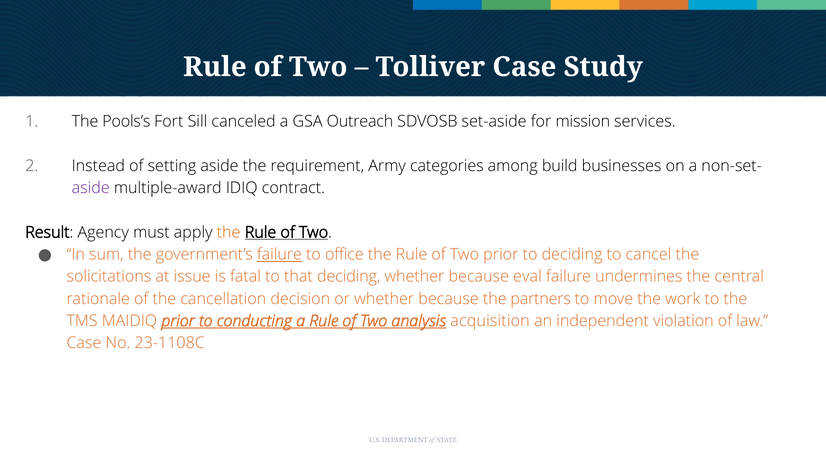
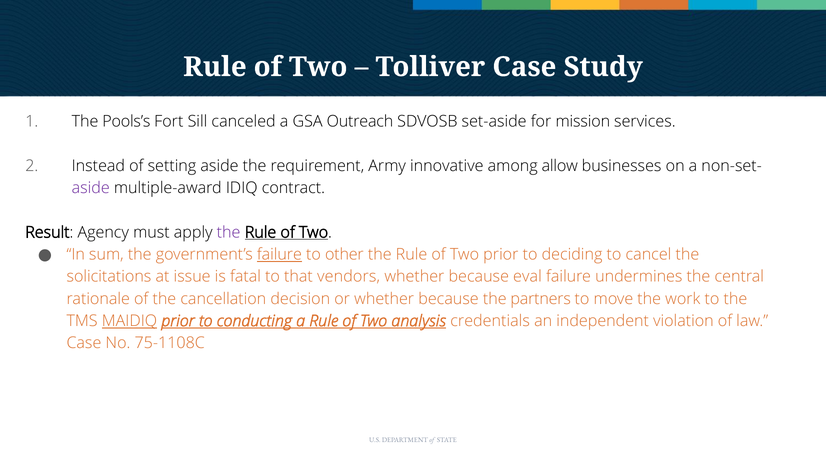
categories: categories -> innovative
build: build -> allow
the at (229, 232) colour: orange -> purple
office: office -> other
that deciding: deciding -> vendors
MAIDIQ underline: none -> present
acquisition: acquisition -> credentials
23-1108C: 23-1108C -> 75-1108C
